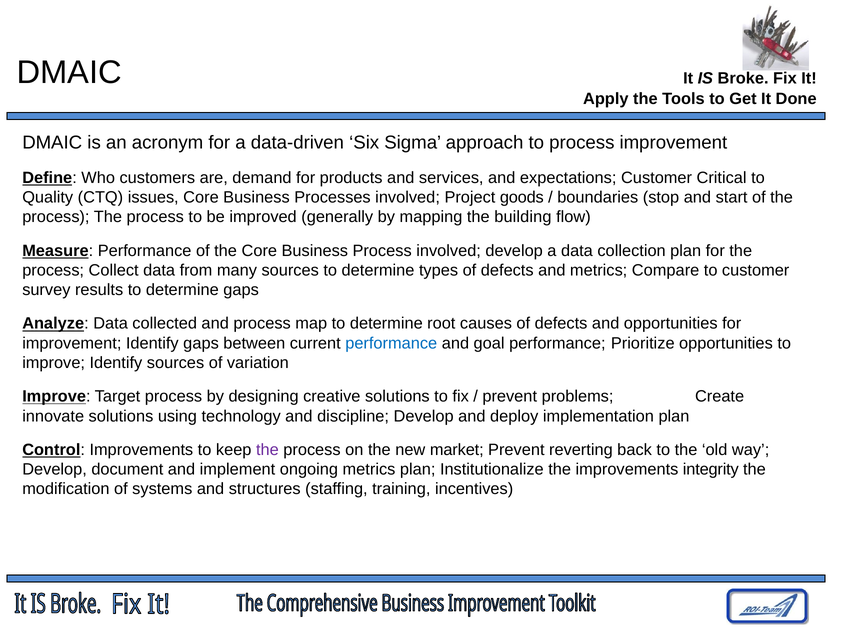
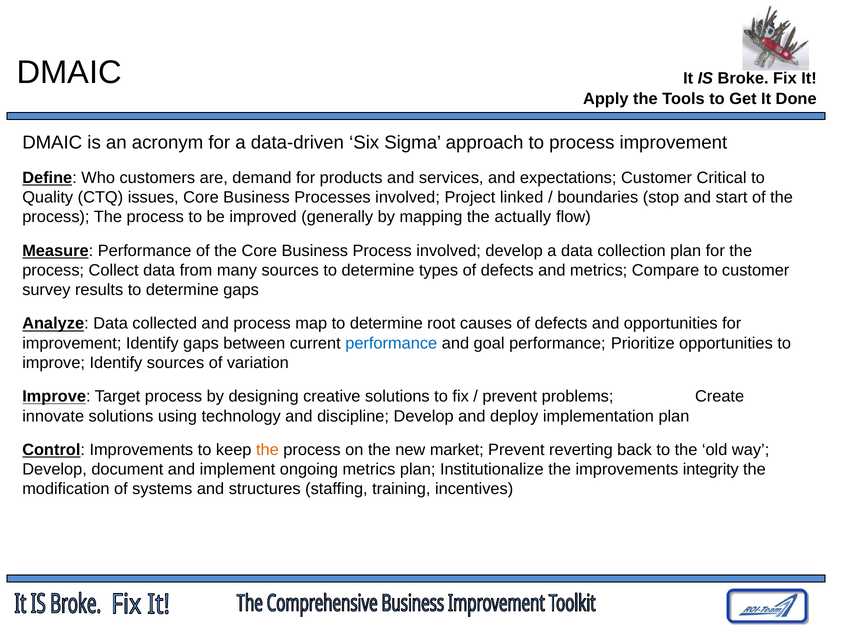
goods: goods -> linked
building: building -> actually
the at (267, 450) colour: purple -> orange
